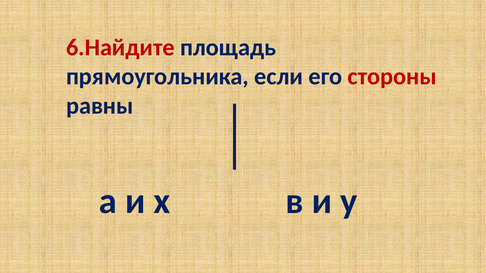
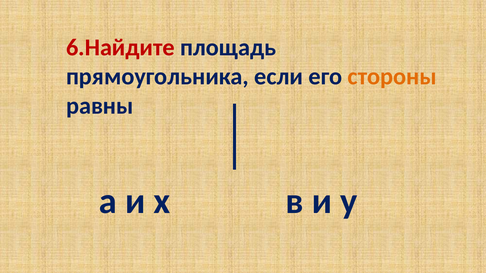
стороны colour: red -> orange
